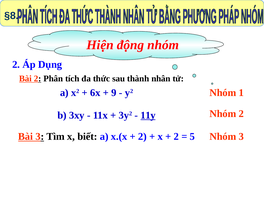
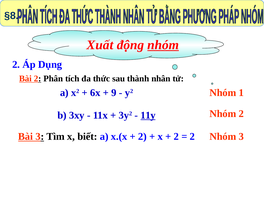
Hiện: Hiện -> Xuất
nhóm at (163, 45) underline: none -> present
5 at (192, 137): 5 -> 2
